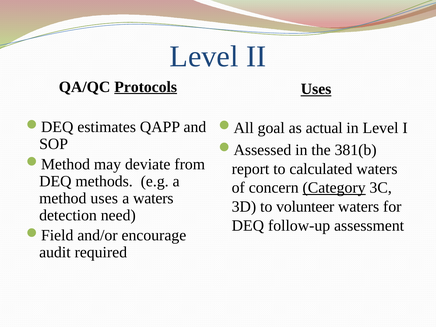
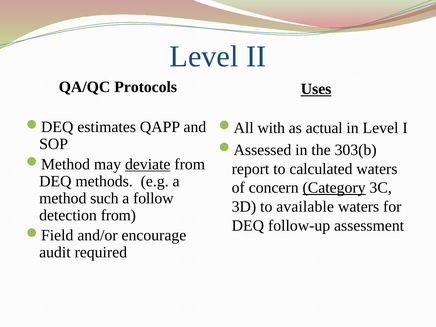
Protocols underline: present -> none
goal: goal -> with
381(b: 381(b -> 303(b
deviate underline: none -> present
method uses: uses -> such
a waters: waters -> follow
volunteer: volunteer -> available
detection need: need -> from
